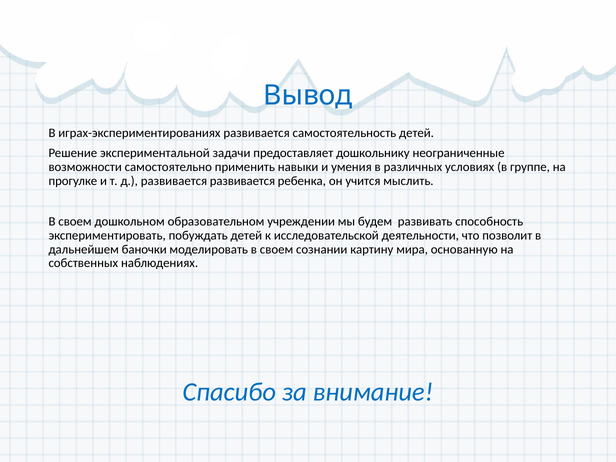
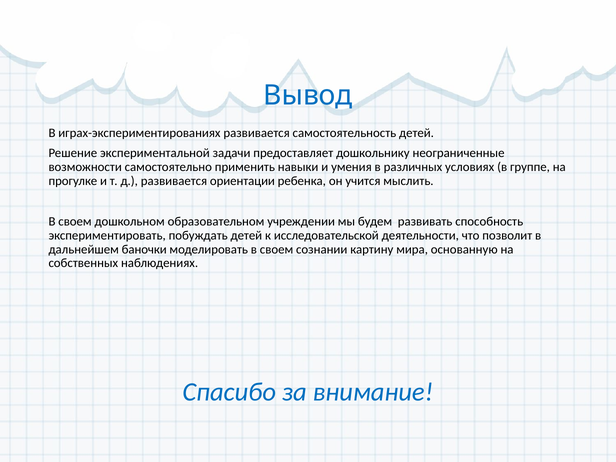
развивается развивается: развивается -> ориентации
